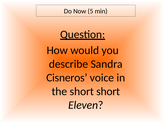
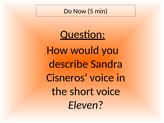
short short: short -> voice
